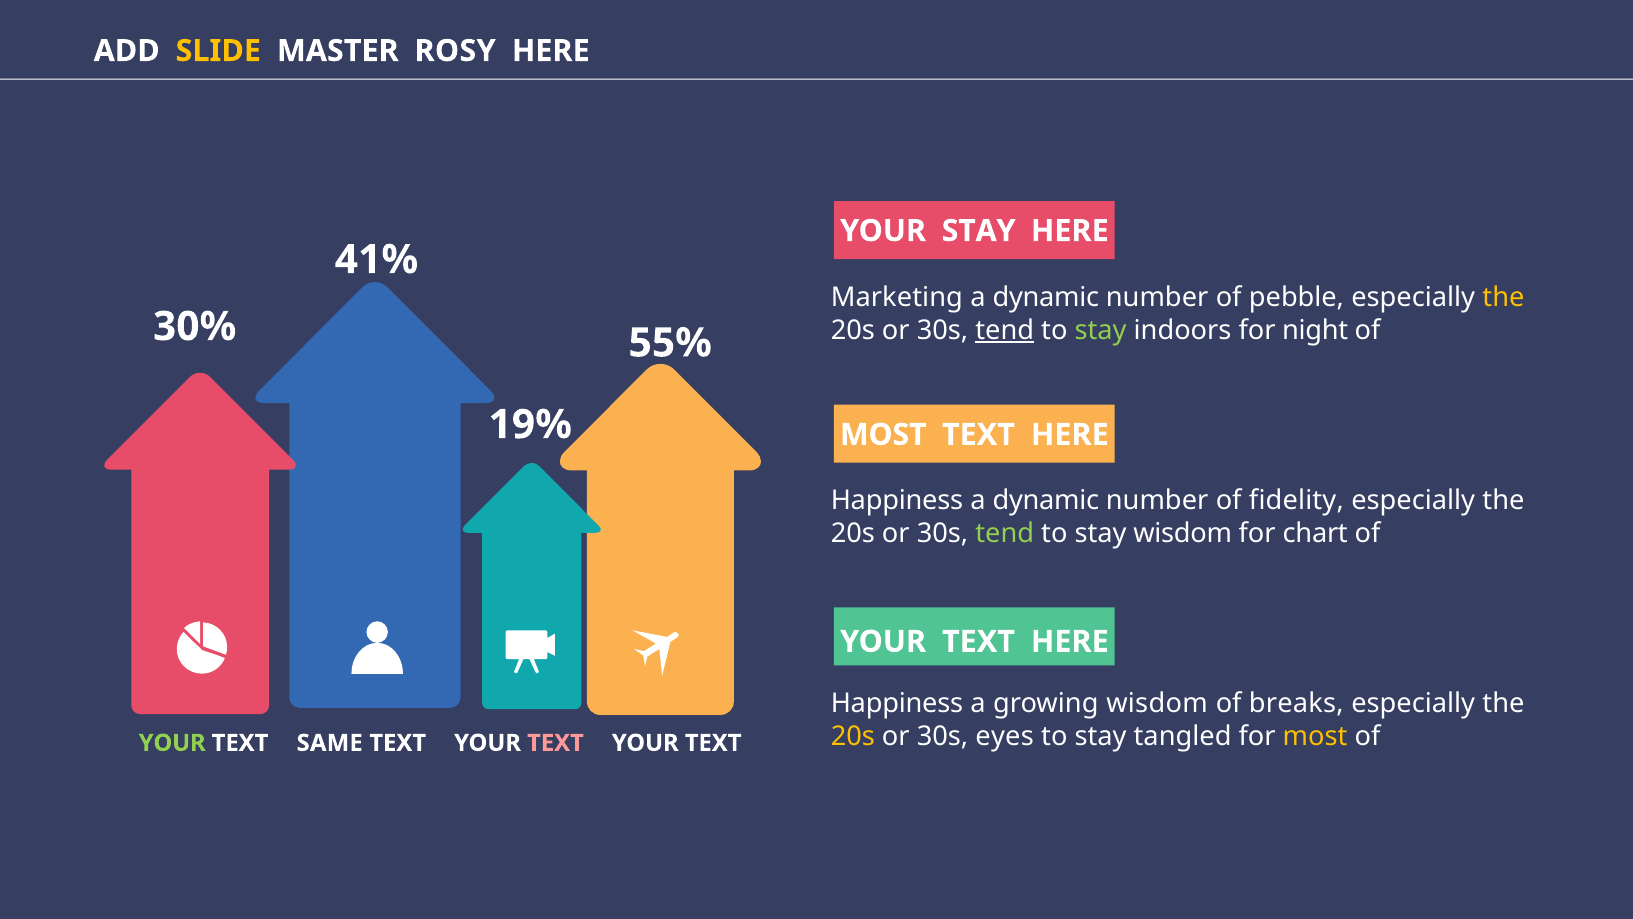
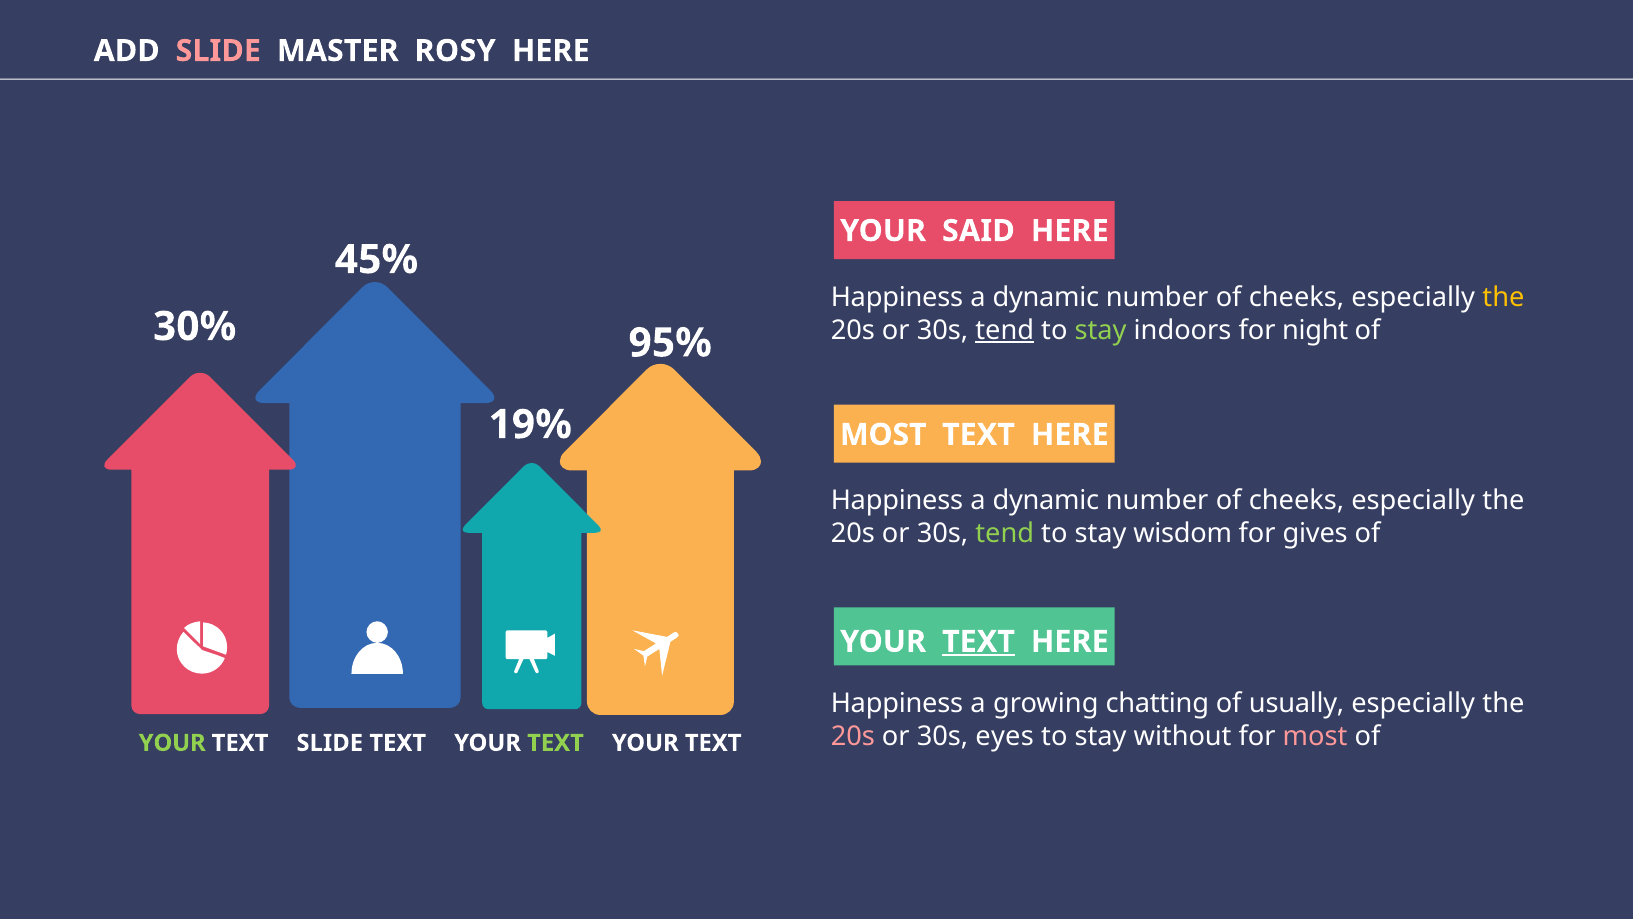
SLIDE at (218, 51) colour: yellow -> pink
YOUR STAY: STAY -> SAID
41%: 41% -> 45%
Marketing at (897, 297): Marketing -> Happiness
pebble at (1297, 297): pebble -> cheeks
55%: 55% -> 95%
fidelity at (1296, 501): fidelity -> cheeks
chart: chart -> gives
TEXT at (978, 641) underline: none -> present
growing wisdom: wisdom -> chatting
breaks: breaks -> usually
20s at (853, 736) colour: yellow -> pink
tangled: tangled -> without
most at (1315, 736) colour: yellow -> pink
TEXT SAME: SAME -> SLIDE
TEXT at (555, 743) colour: pink -> light green
